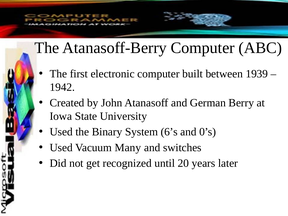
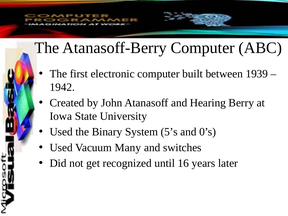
German: German -> Hearing
6’s: 6’s -> 5’s
20: 20 -> 16
